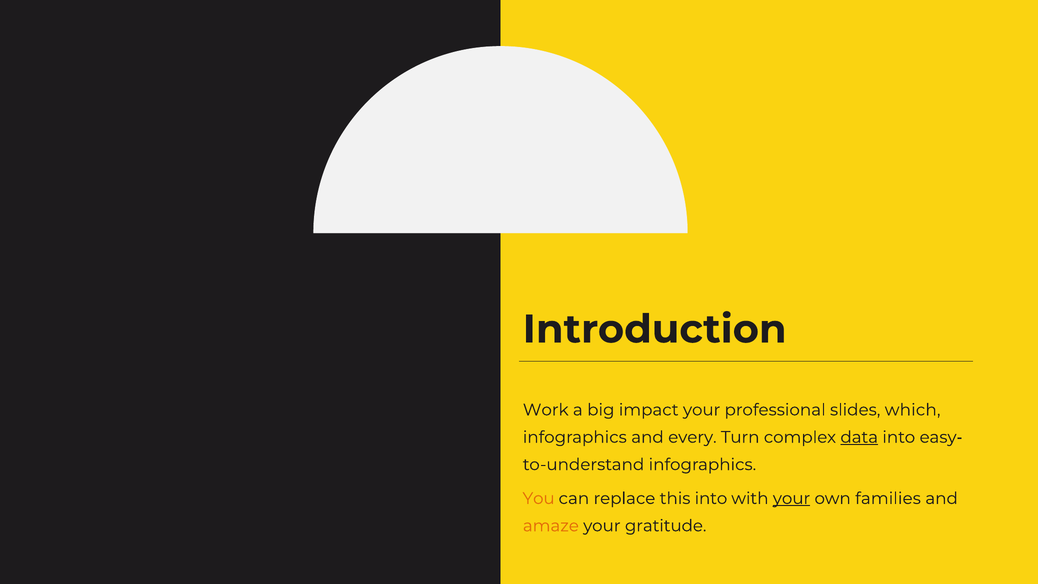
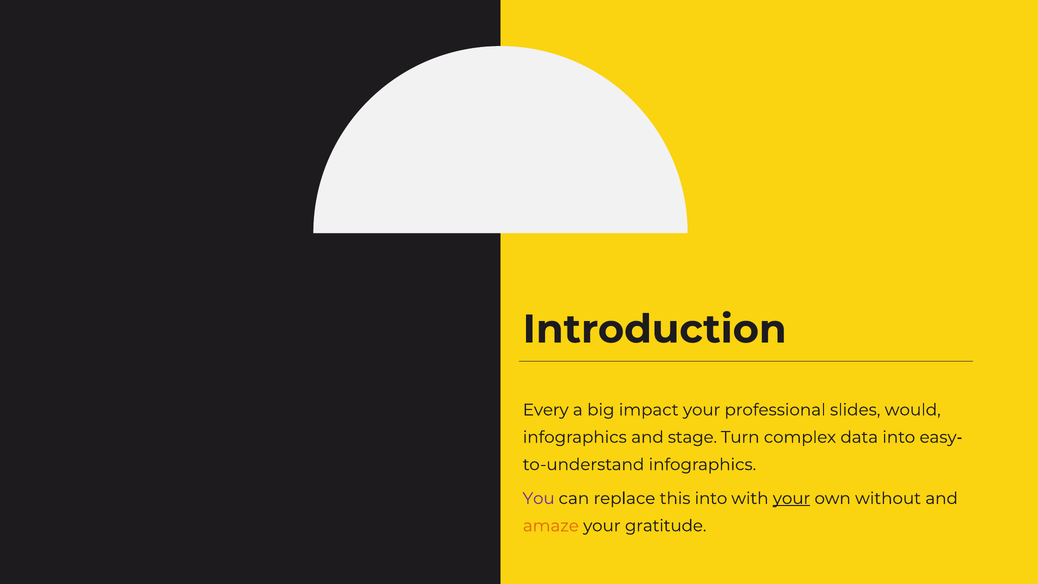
Work: Work -> Every
which: which -> would
every: every -> stage
data underline: present -> none
You colour: orange -> purple
families: families -> without
